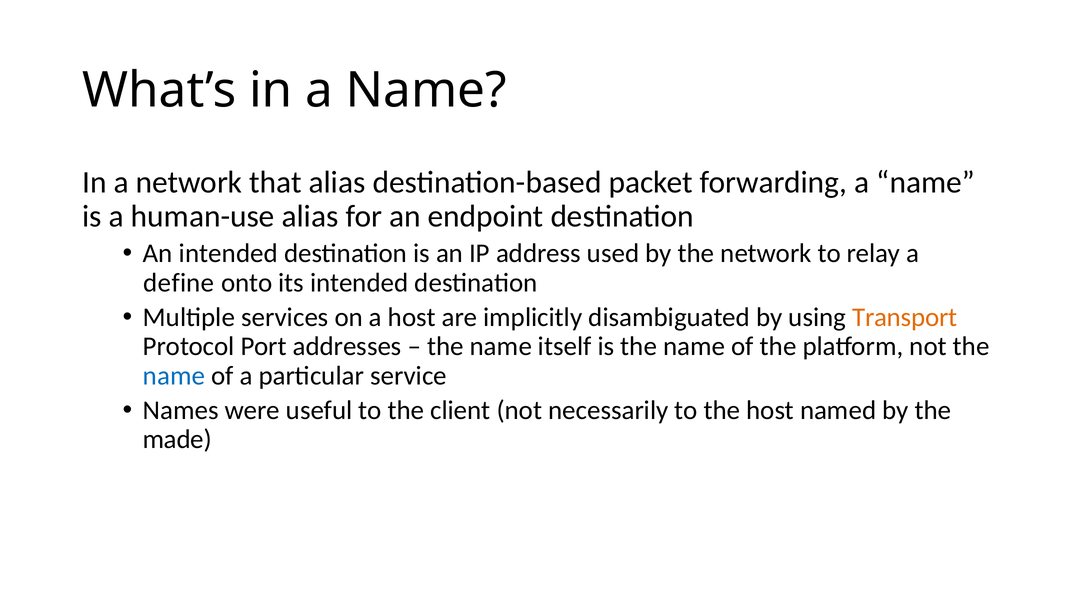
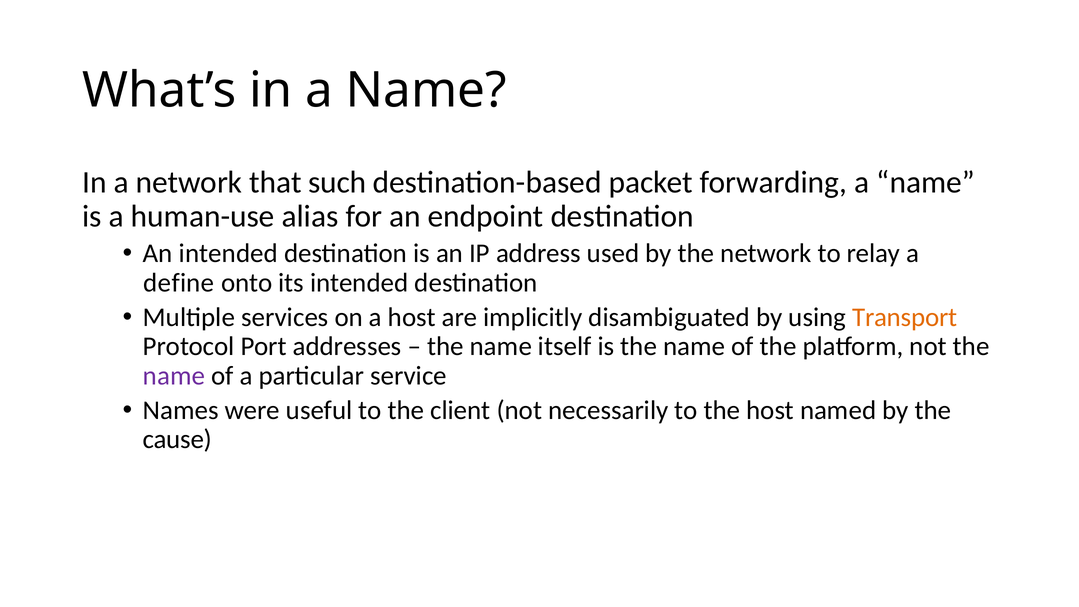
that alias: alias -> such
name at (174, 376) colour: blue -> purple
made: made -> cause
